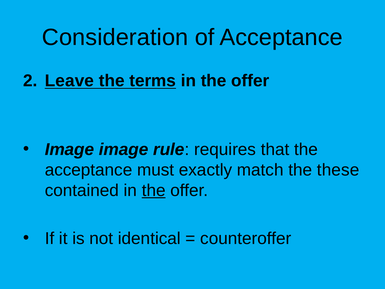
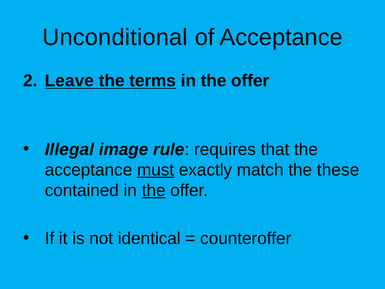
Consideration: Consideration -> Unconditional
Image at (69, 149): Image -> Illegal
must underline: none -> present
